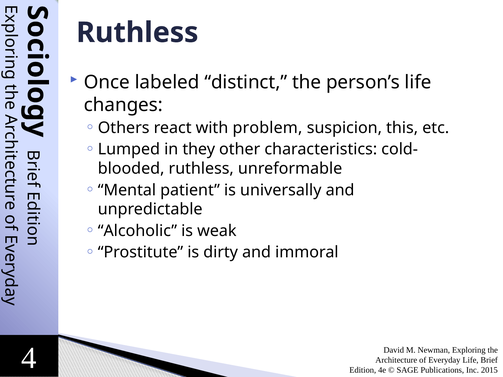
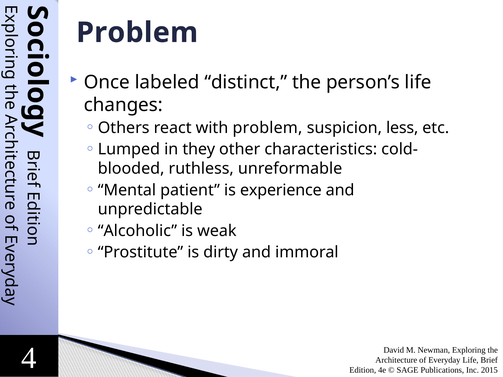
Ruthless at (137, 33): Ruthless -> Problem
this: this -> less
universally: universally -> experience
